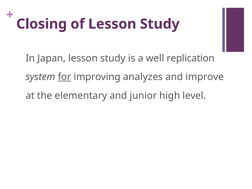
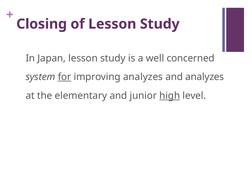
replication: replication -> concerned
and improve: improve -> analyzes
high underline: none -> present
